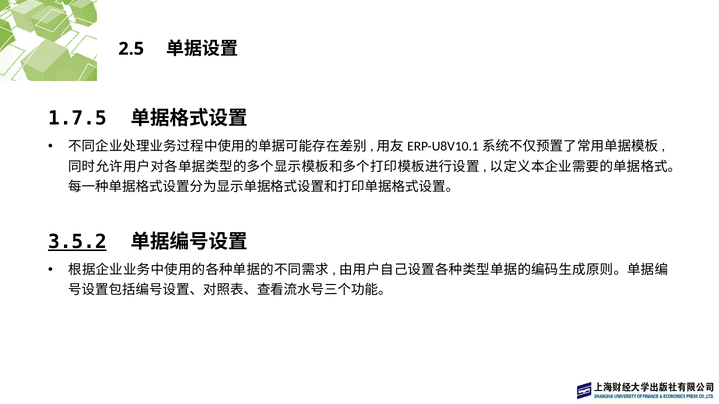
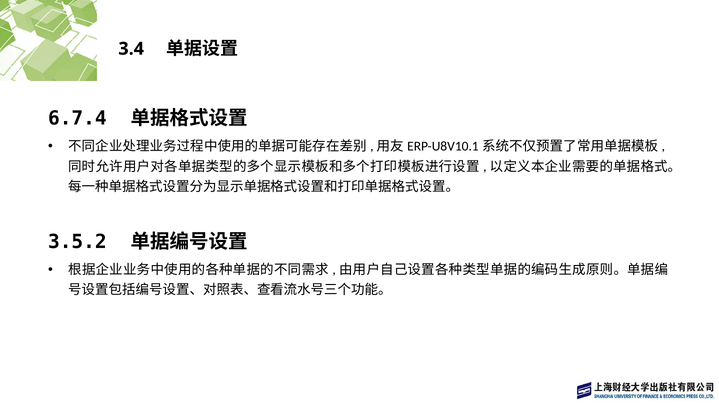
2.5: 2.5 -> 3.4
1.7.5: 1.7.5 -> 6.7.4
3.5.2 underline: present -> none
